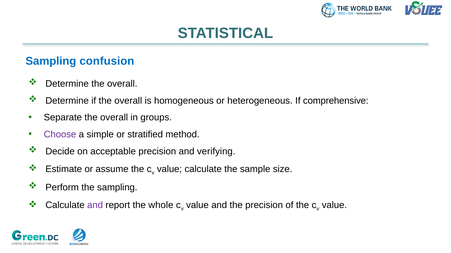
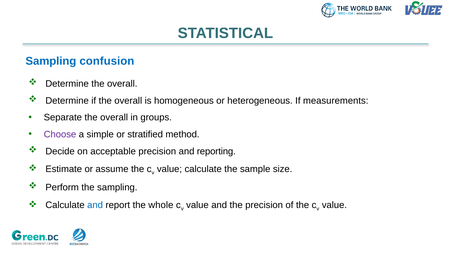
comprehensive: comprehensive -> measurements
verifying: verifying -> reporting
and at (95, 206) colour: purple -> blue
